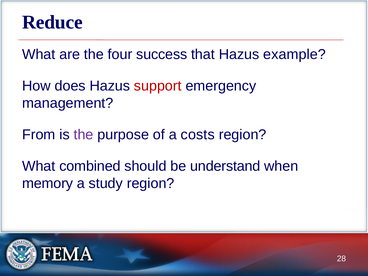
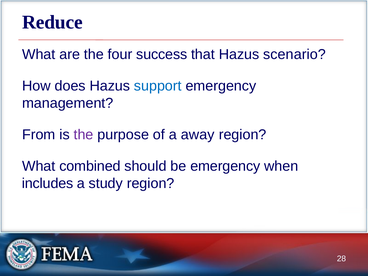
example: example -> scenario
support colour: red -> blue
costs: costs -> away
be understand: understand -> emergency
memory: memory -> includes
